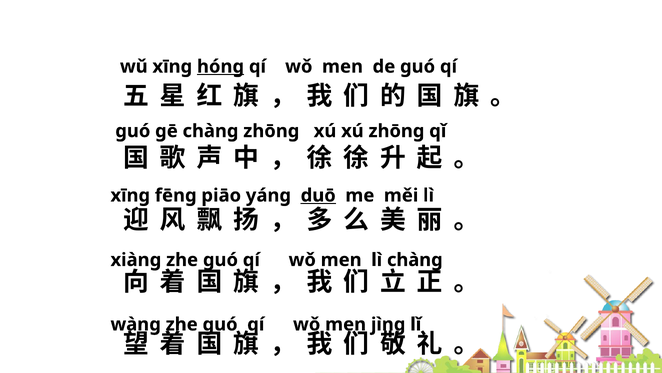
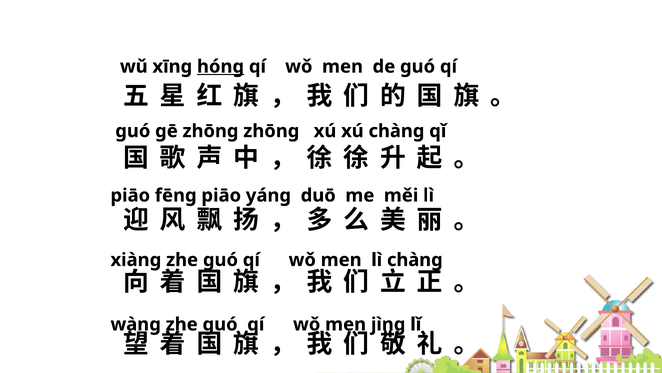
ɡē chànɡ: chànɡ -> zhōnɡ
xú zhōnɡ: zhōnɡ -> chànɡ
xīnɡ at (130, 195): xīnɡ -> piāo
duō underline: present -> none
